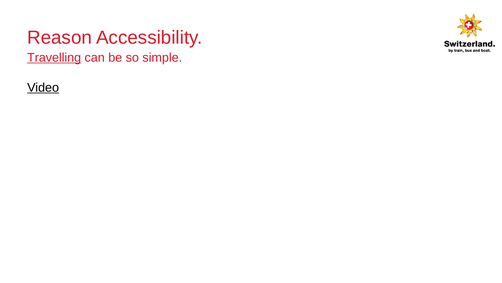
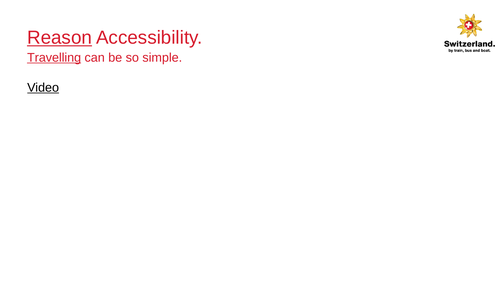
Reason underline: none -> present
